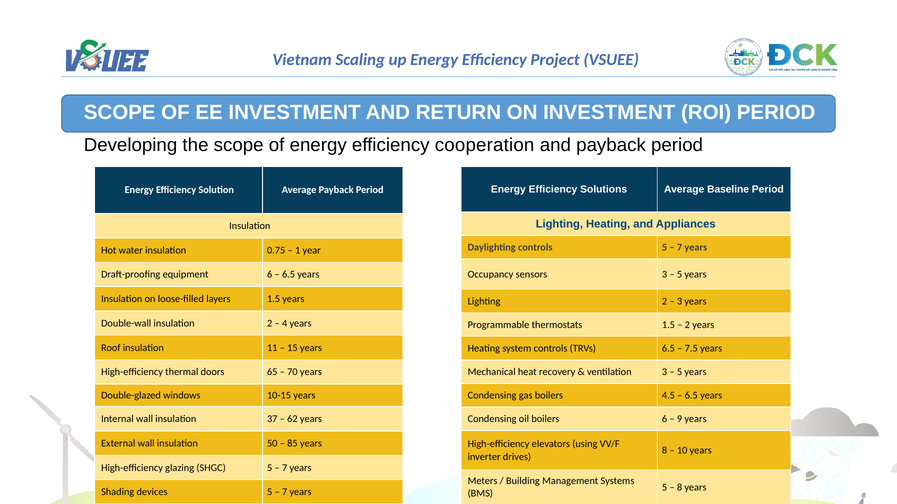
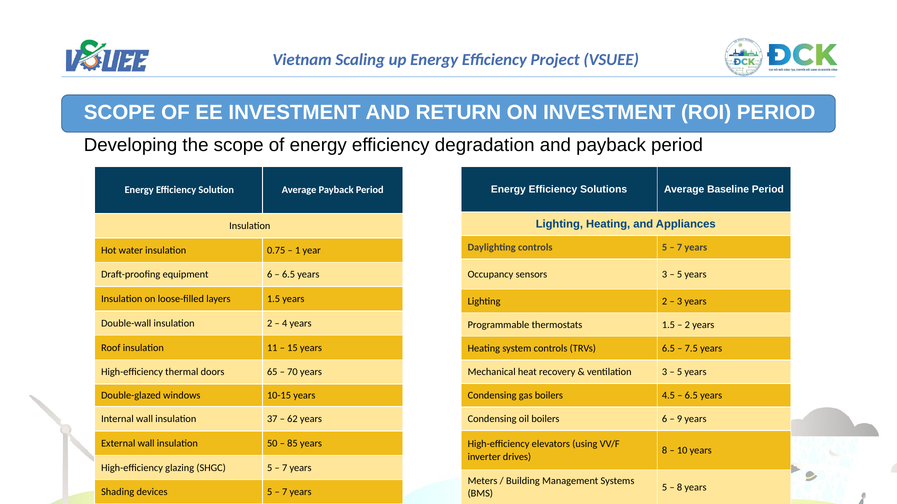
cooperation: cooperation -> degradation
